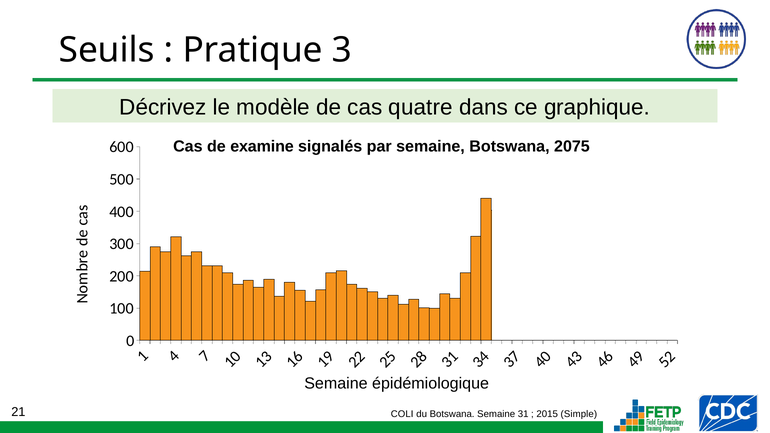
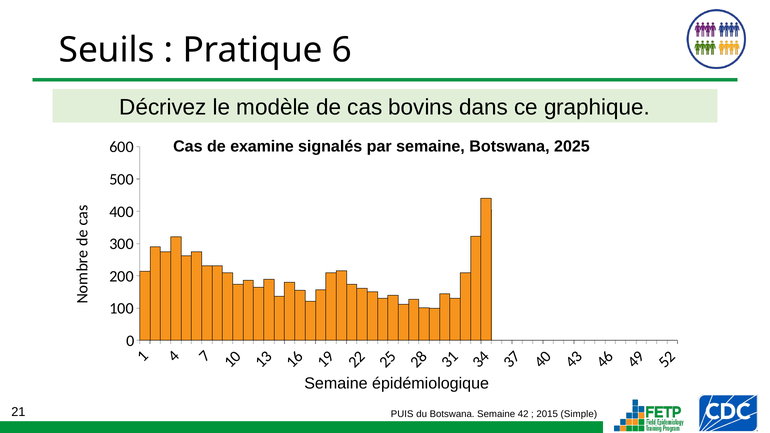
Pratique 3: 3 -> 6
quatre: quatre -> bovins
2075: 2075 -> 2025
COLI: COLI -> PUIS
31: 31 -> 42
